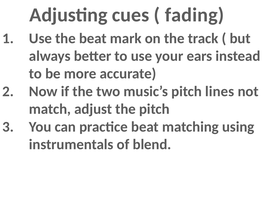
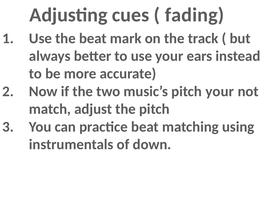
pitch lines: lines -> your
blend: blend -> down
